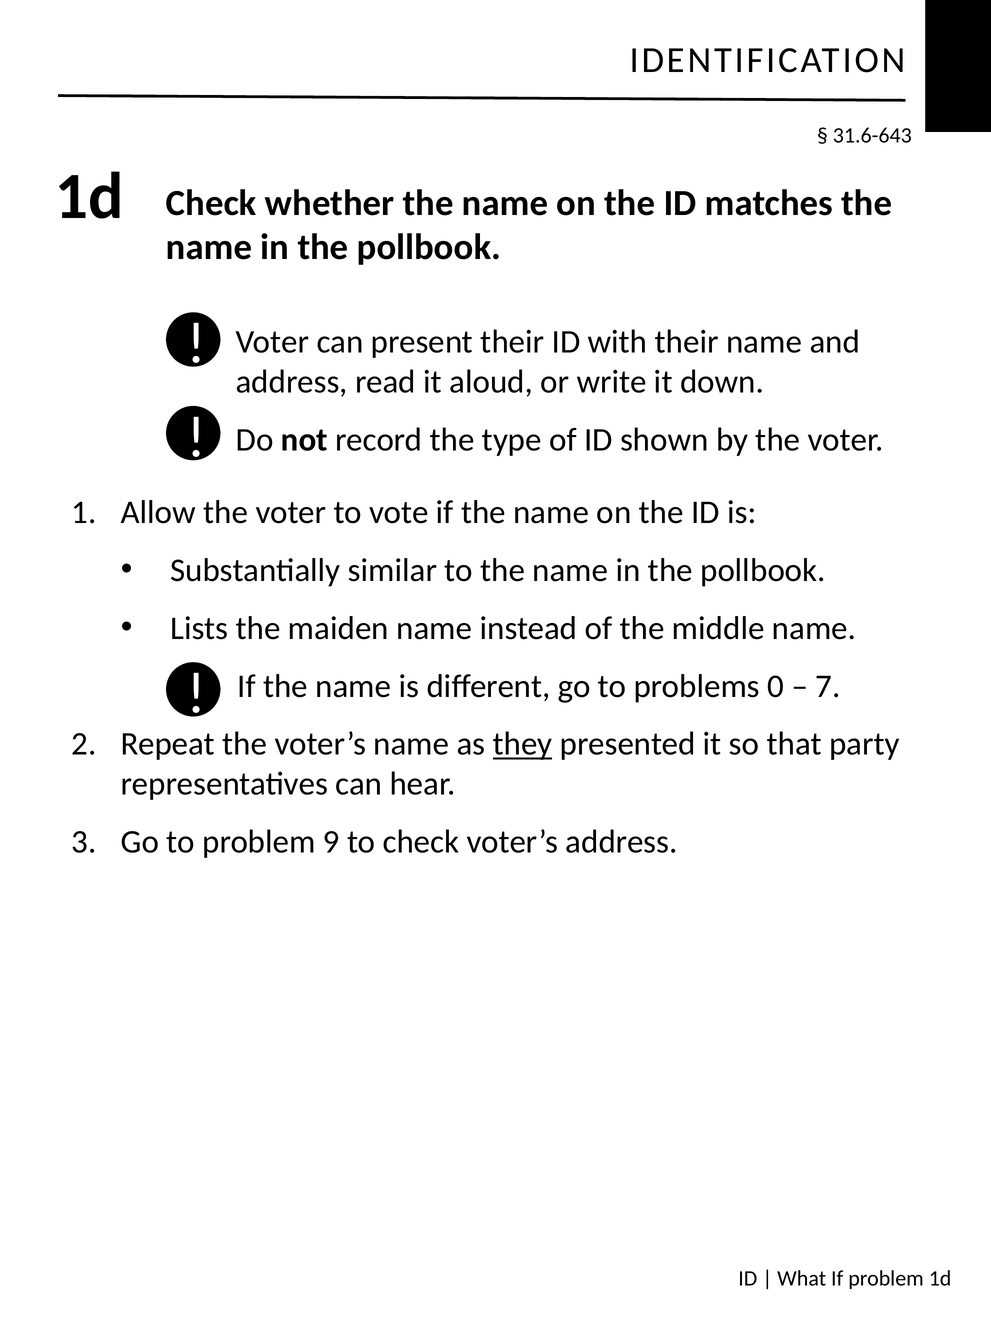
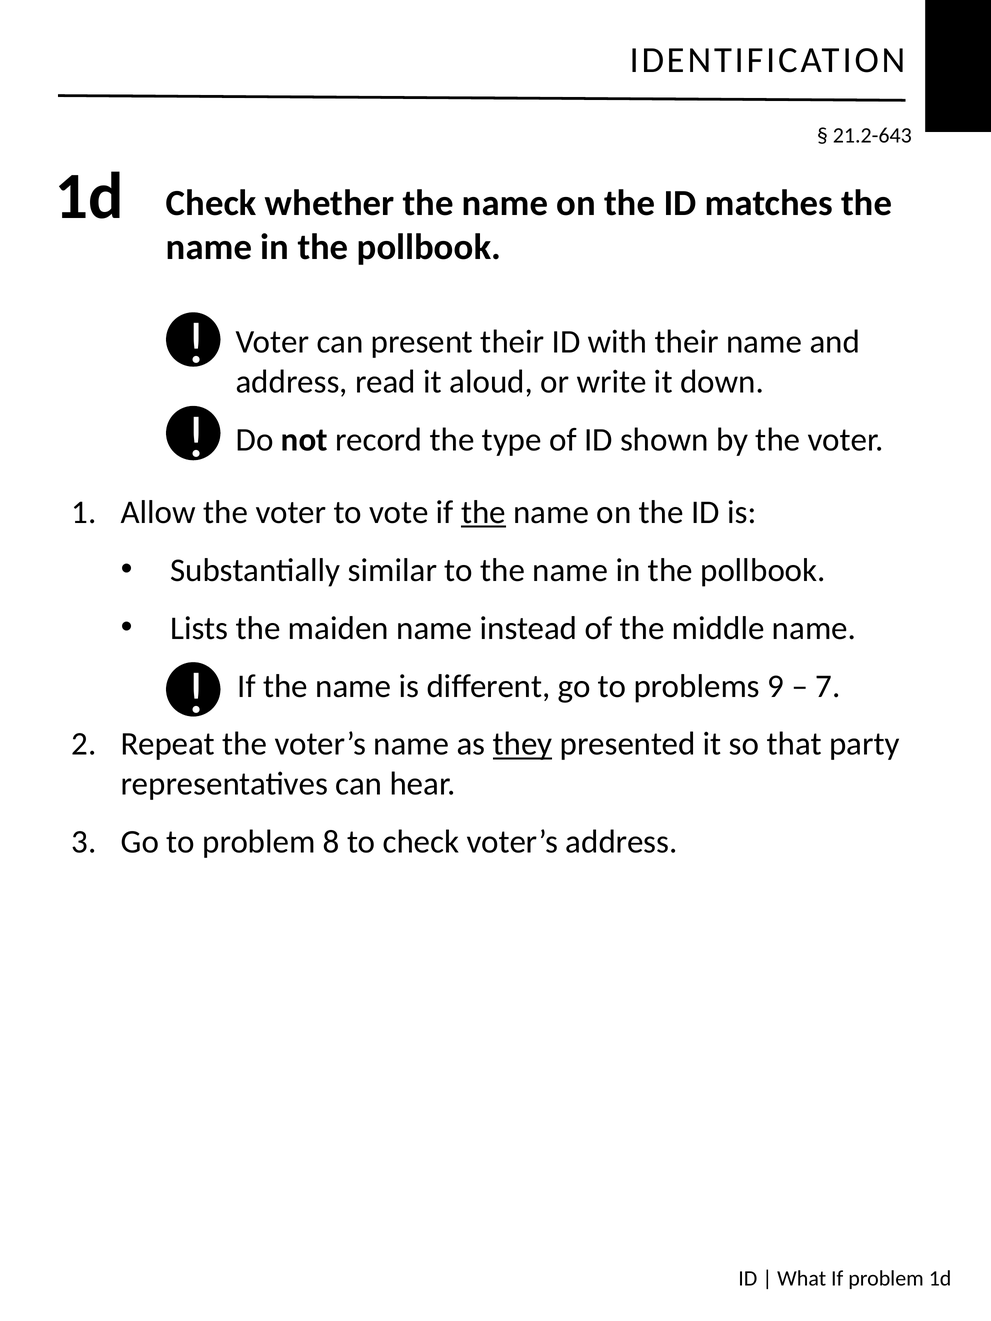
31.6-643: 31.6-643 -> 21.2-643
the at (483, 512) underline: none -> present
0: 0 -> 9
9: 9 -> 8
